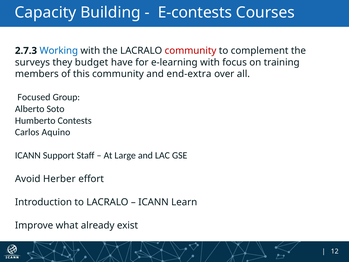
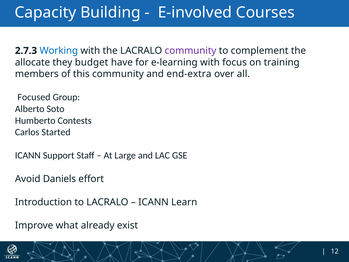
E-contests: E-contests -> E-involved
community at (191, 51) colour: red -> purple
surveys: surveys -> allocate
Aquino: Aquino -> Started
Herber: Herber -> Daniels
